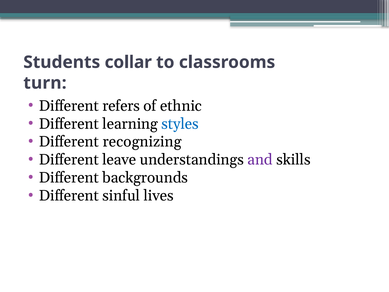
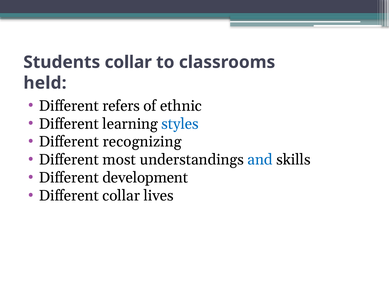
turn: turn -> held
leave: leave -> most
and colour: purple -> blue
backgrounds: backgrounds -> development
Different sinful: sinful -> collar
